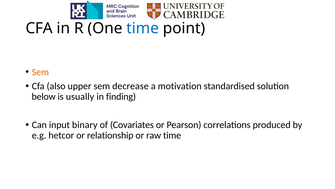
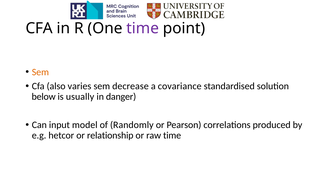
time at (143, 28) colour: blue -> purple
upper: upper -> varies
motivation: motivation -> covariance
finding: finding -> danger
binary: binary -> model
Covariates: Covariates -> Randomly
